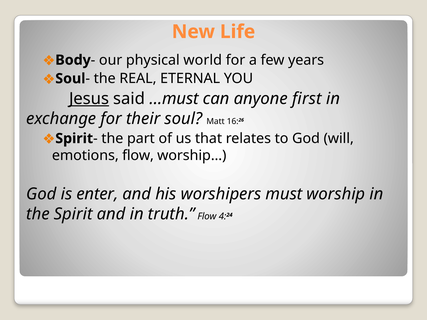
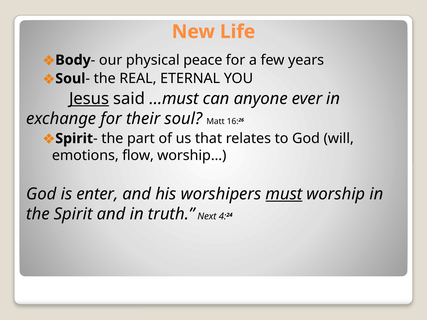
world: world -> peace
first: first -> ever
must underline: none -> present
truth Flow: Flow -> Next
